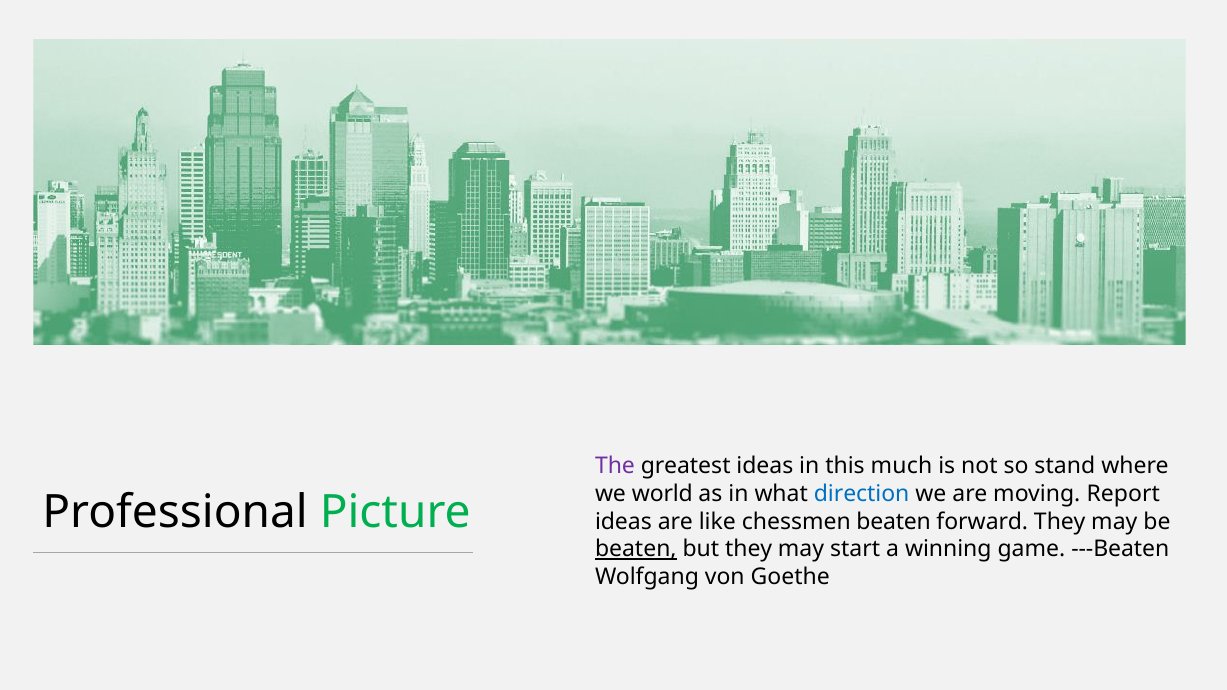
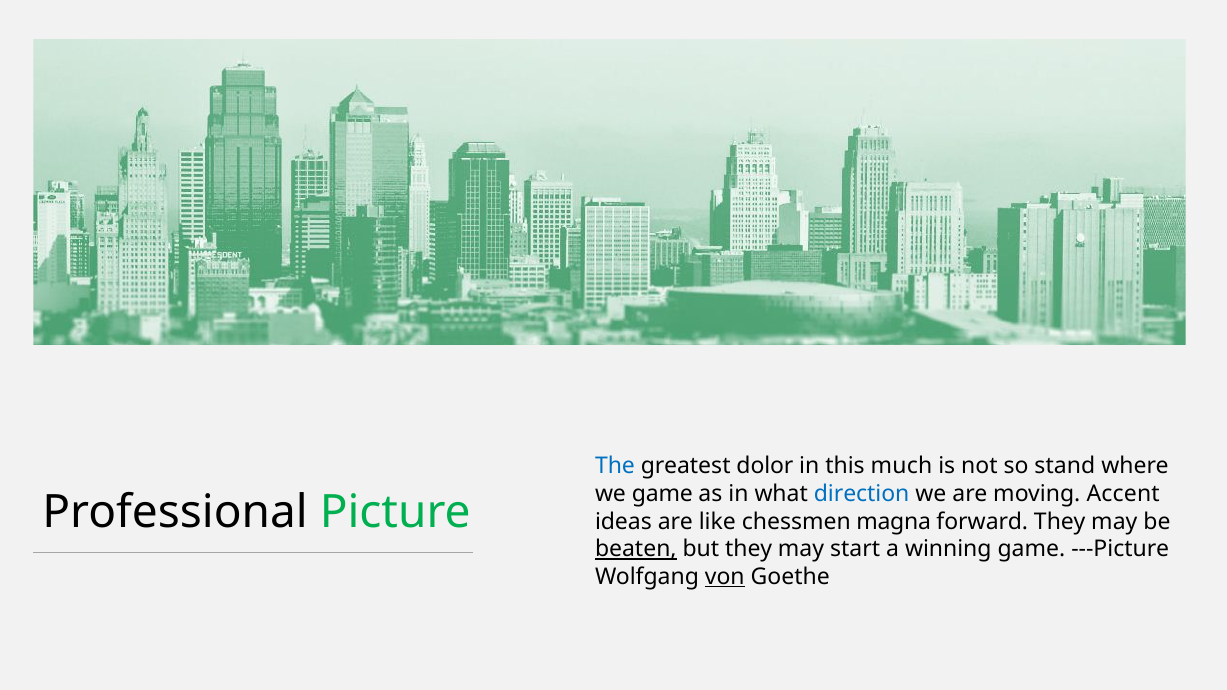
The colour: purple -> blue
greatest ideas: ideas -> dolor
we world: world -> game
Report: Report -> Accent
chessmen beaten: beaten -> magna
---Beaten: ---Beaten -> ---Picture
von underline: none -> present
